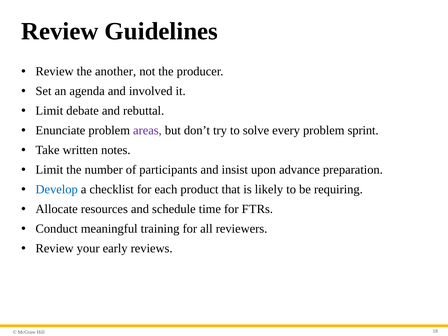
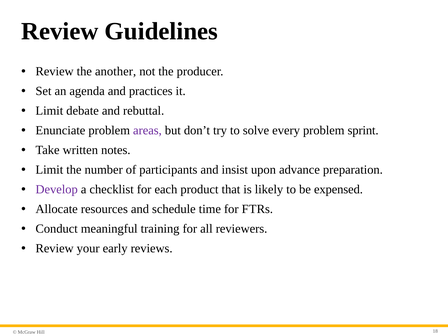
involved: involved -> practices
Develop colour: blue -> purple
requiring: requiring -> expensed
